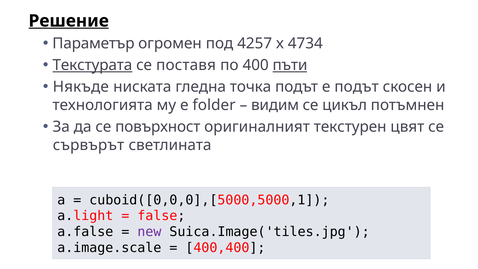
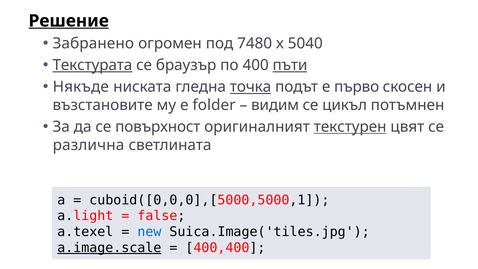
Параметър: Параметър -> Забранено
4257: 4257 -> 7480
4734: 4734 -> 5040
поставя: поставя -> браузър
точка underline: none -> present
е подът: подът -> първо
технологията: технологията -> възстановите
текстурен underline: none -> present
сървърът: сървърът -> различна
a.false: a.false -> a.texel
new colour: purple -> blue
a.image.scale underline: none -> present
